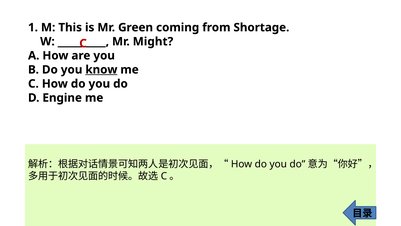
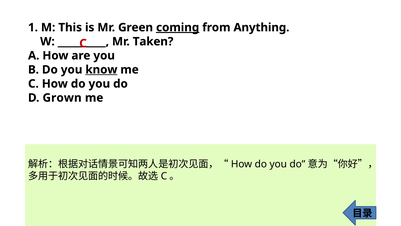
coming underline: none -> present
Shortage: Shortage -> Anything
Might: Might -> Taken
Engine: Engine -> Grown
